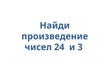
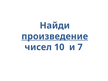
произведение underline: none -> present
24: 24 -> 10
3: 3 -> 7
